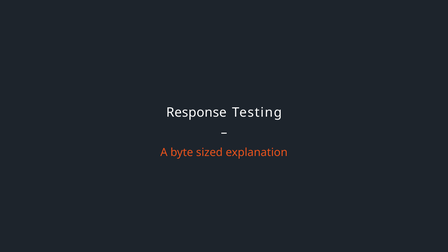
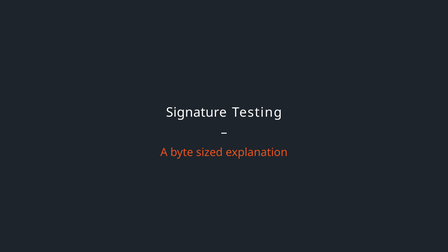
Response: Response -> Signature
